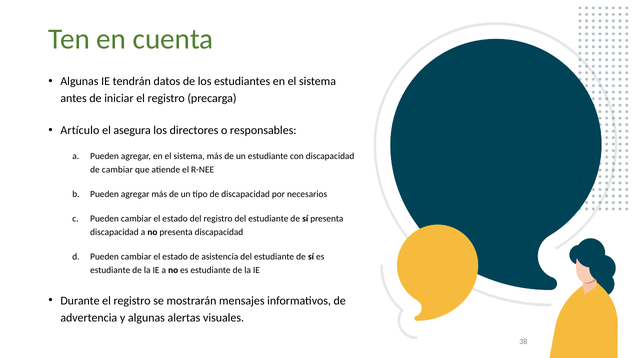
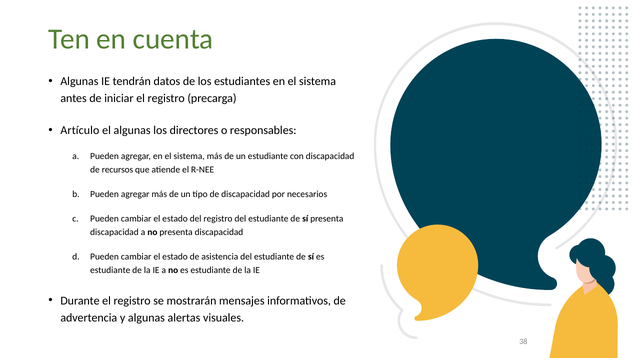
el asegura: asegura -> algunas
de cambiar: cambiar -> recursos
